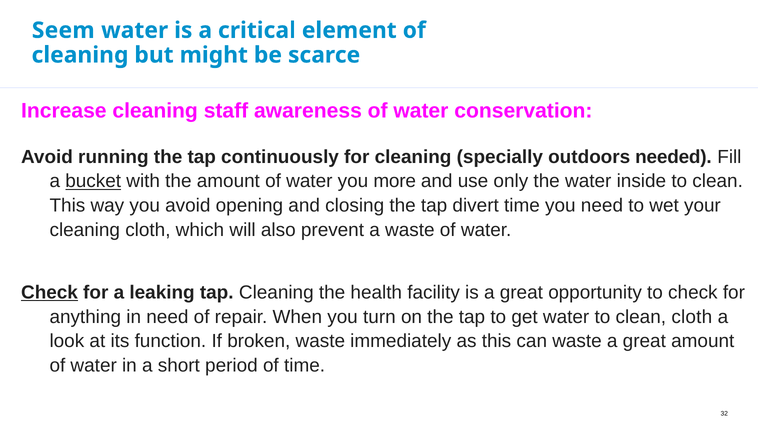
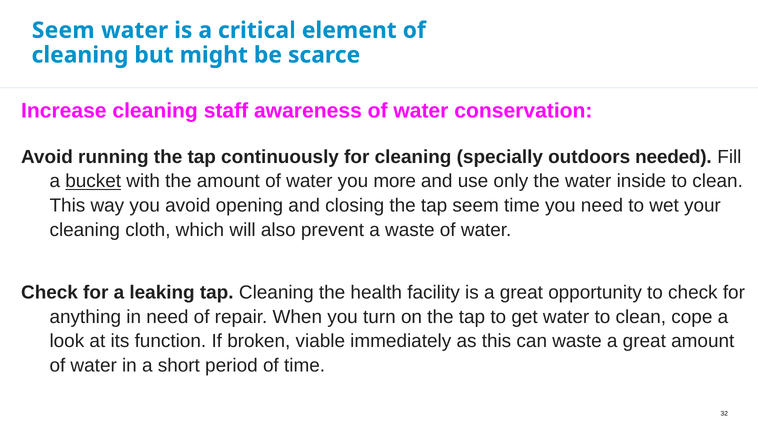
tap divert: divert -> seem
Check at (49, 293) underline: present -> none
clean cloth: cloth -> cope
broken waste: waste -> viable
